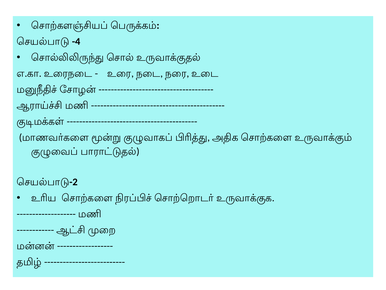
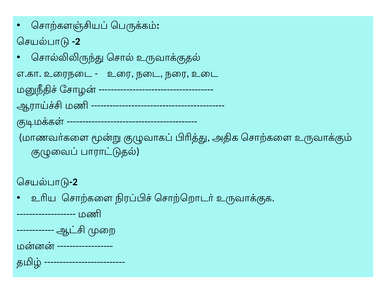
-4: -4 -> -2
